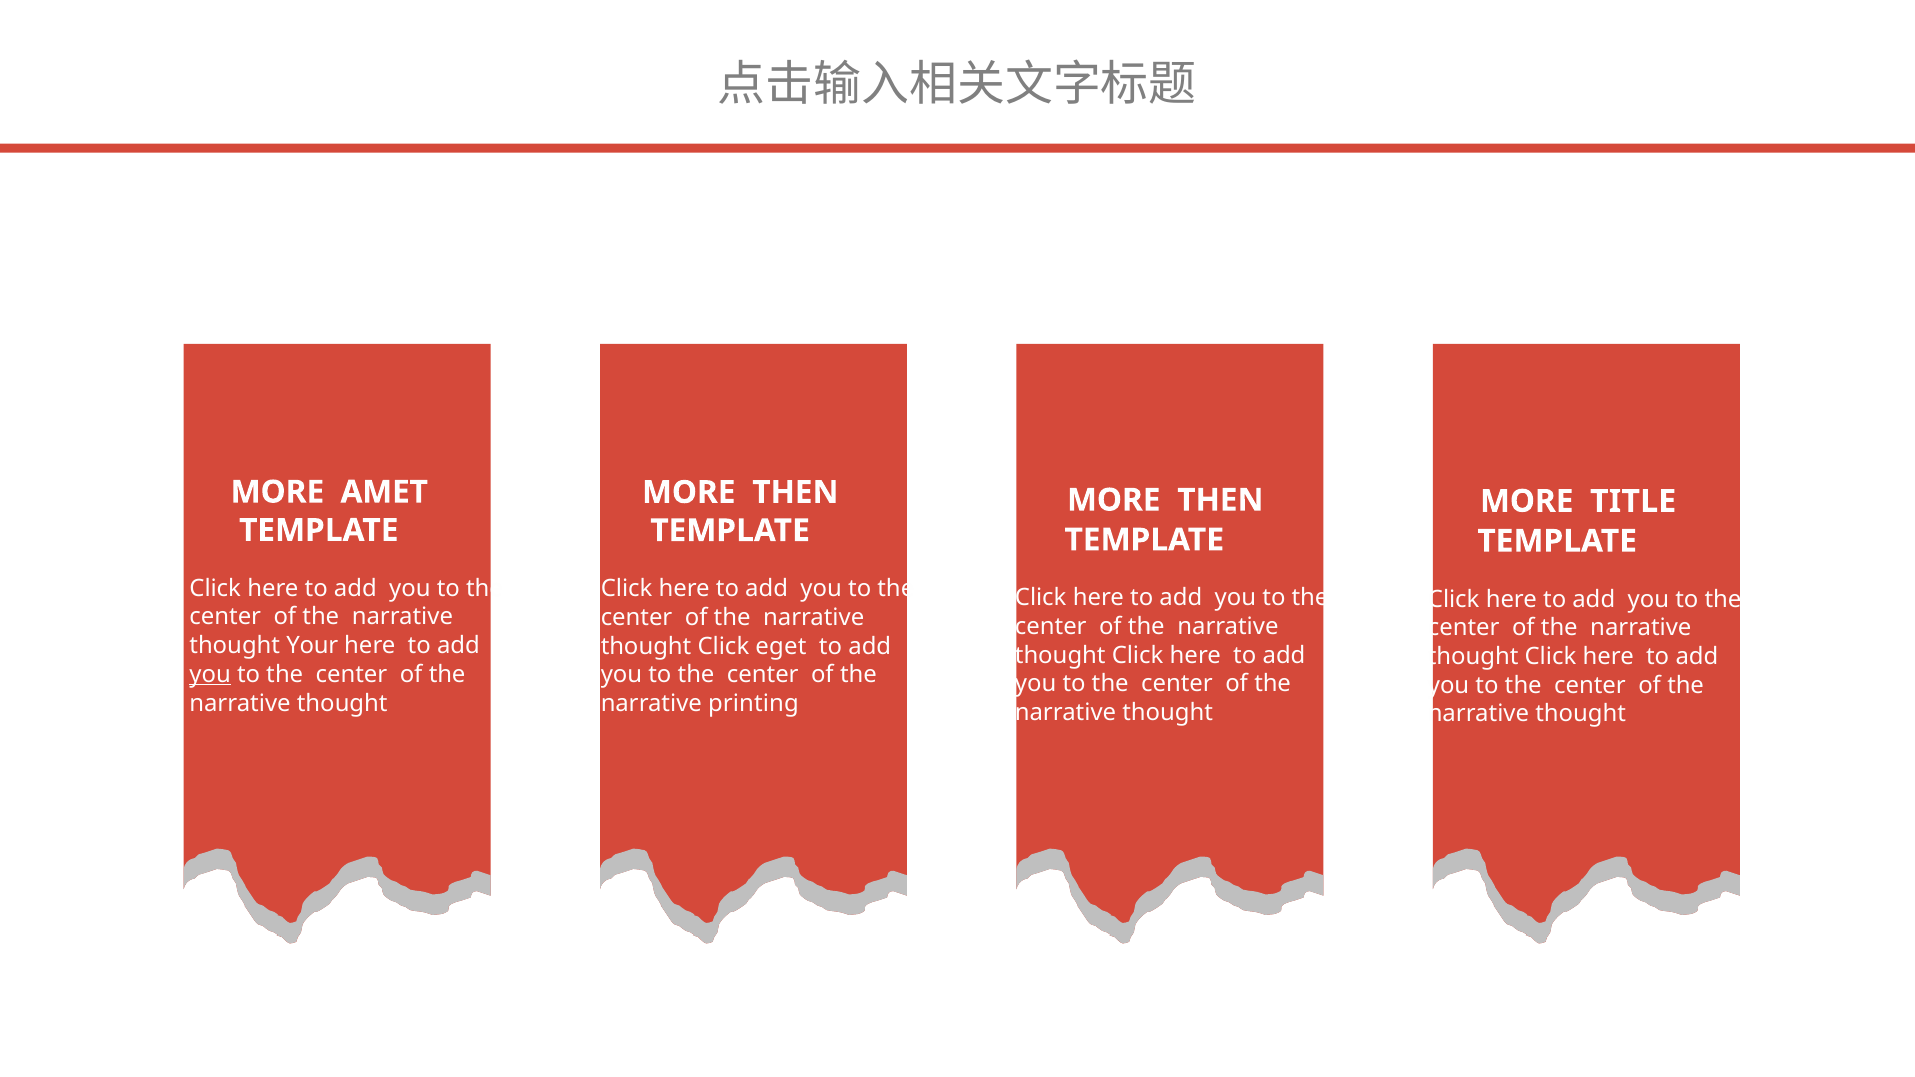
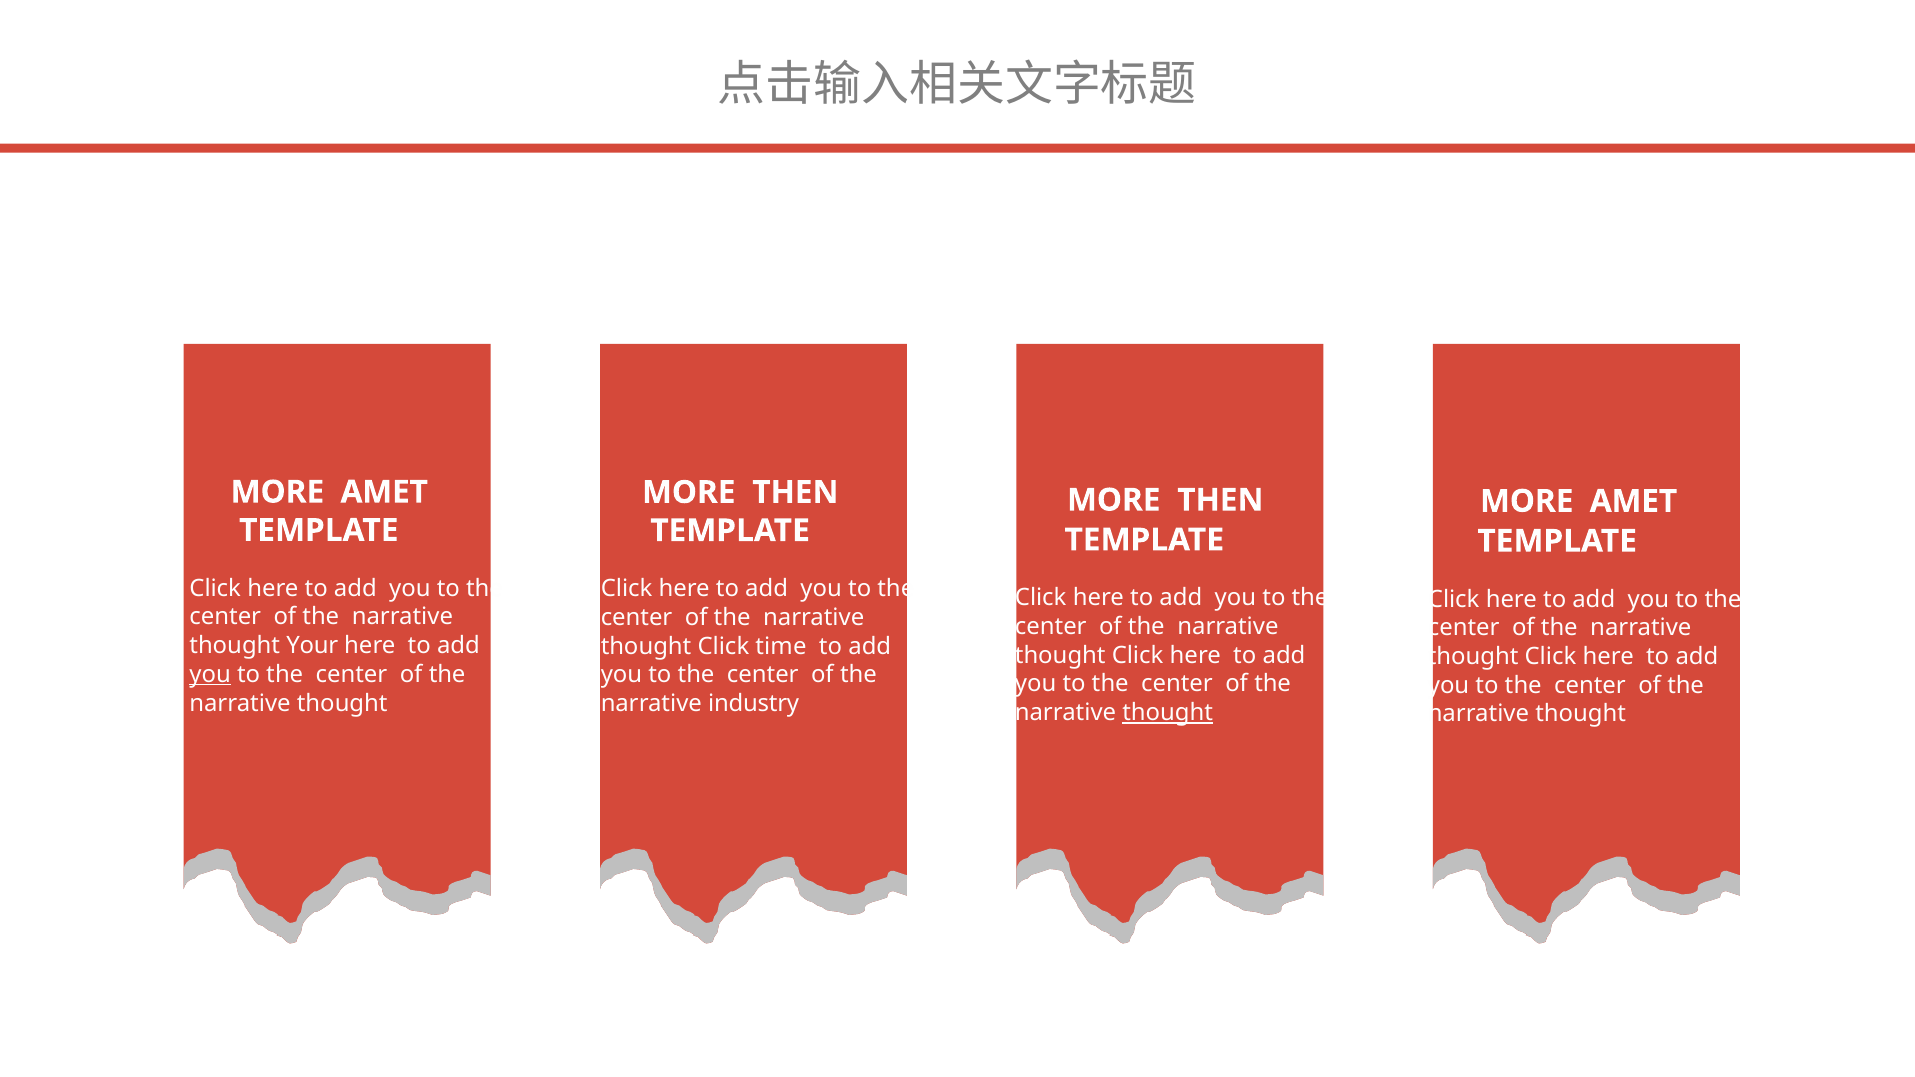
TITLE at (1633, 502): TITLE -> AMET
eget: eget -> time
printing: printing -> industry
thought at (1168, 713) underline: none -> present
